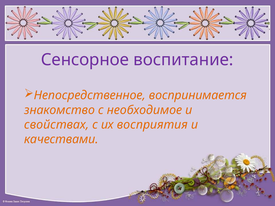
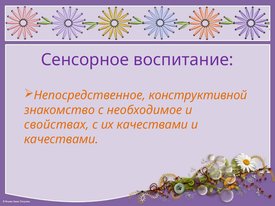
воспринимается: воспринимается -> конструктивной
их восприятия: восприятия -> качествами
